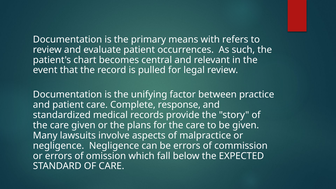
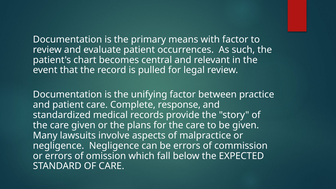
with refers: refers -> factor
